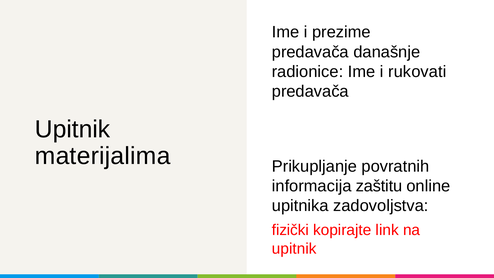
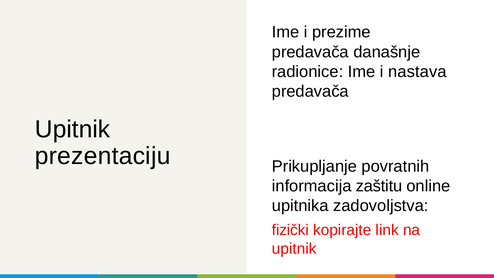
rukovati: rukovati -> nastava
materijalima: materijalima -> prezentaciju
